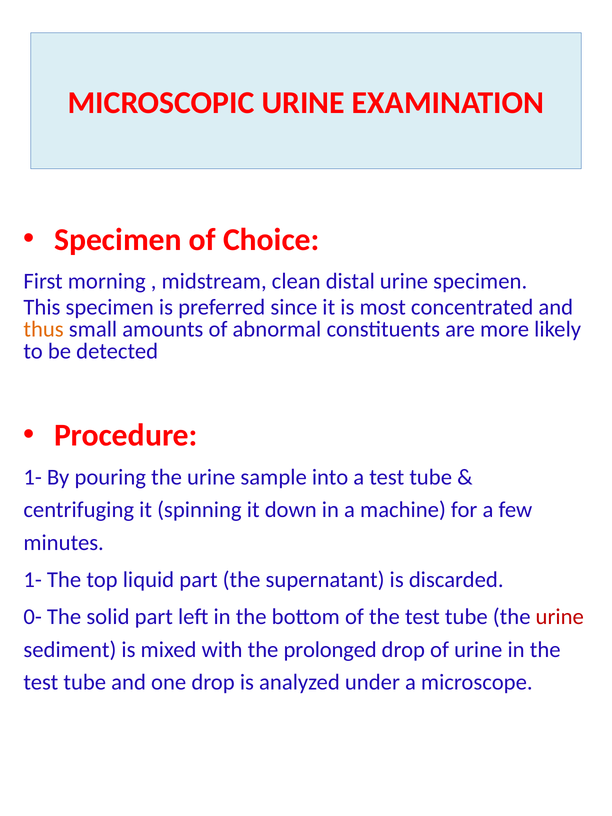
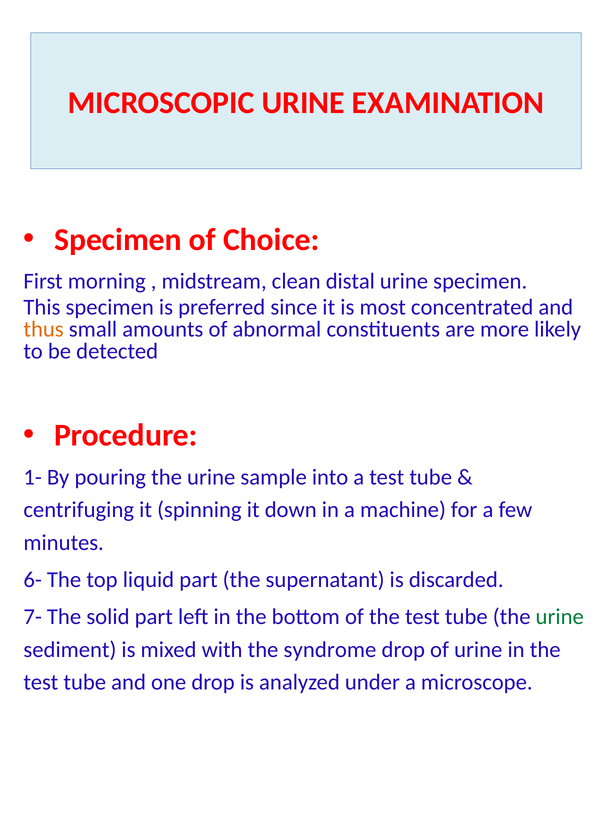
1- at (33, 580): 1- -> 6-
0-: 0- -> 7-
urine at (560, 617) colour: red -> green
prolonged: prolonged -> syndrome
